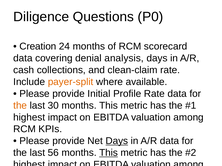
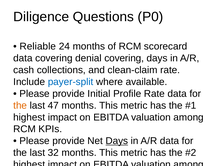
Creation: Creation -> Reliable
denial analysis: analysis -> covering
payer-split colour: orange -> blue
30: 30 -> 47
56: 56 -> 32
This at (109, 153) underline: present -> none
